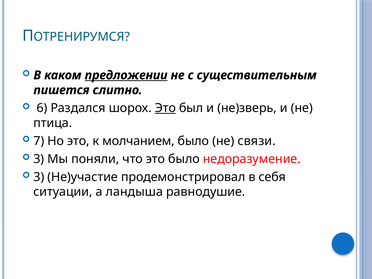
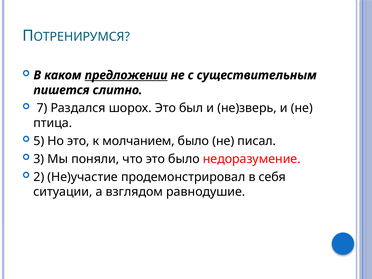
6: 6 -> 7
Это at (165, 108) underline: present -> none
7: 7 -> 5
связи: связи -> писал
3 at (39, 177): 3 -> 2
ландыша: ландыша -> взглядом
